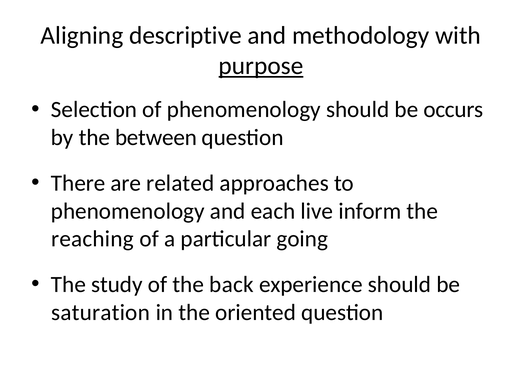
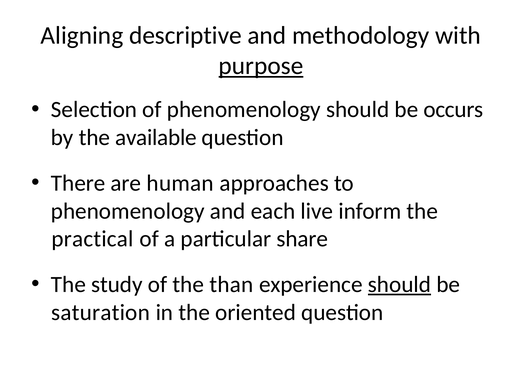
between: between -> available
related: related -> human
reaching: reaching -> practical
going: going -> share
back: back -> than
should at (400, 284) underline: none -> present
